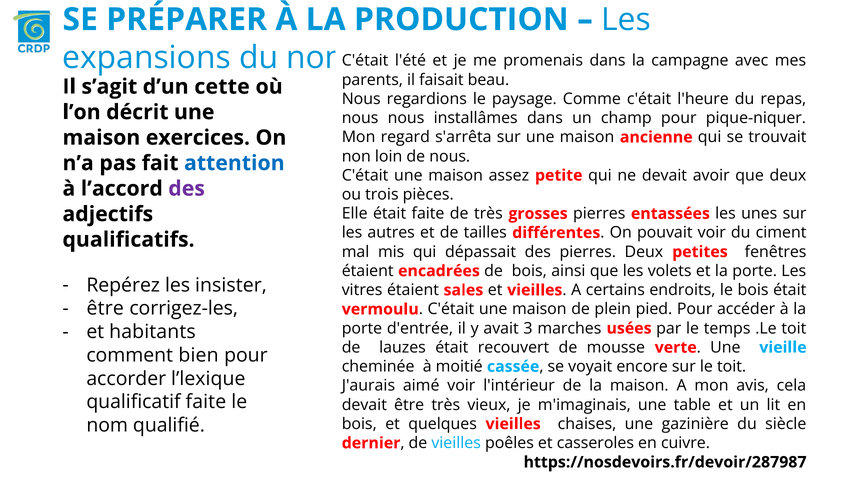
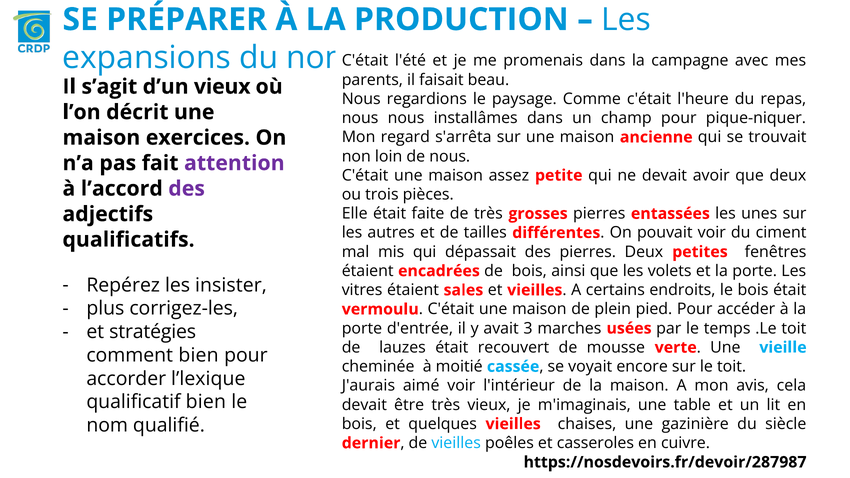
d’un cette: cette -> vieux
attention colour: blue -> purple
être at (105, 309): être -> plus
habitants: habitants -> stratégies
qualificatif faite: faite -> bien
